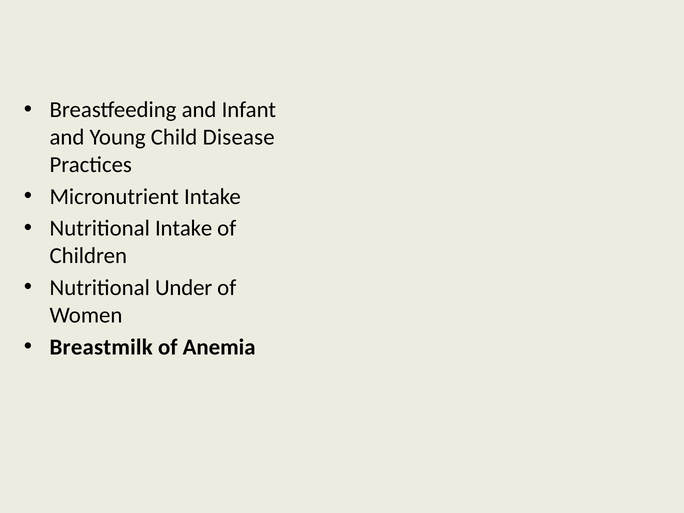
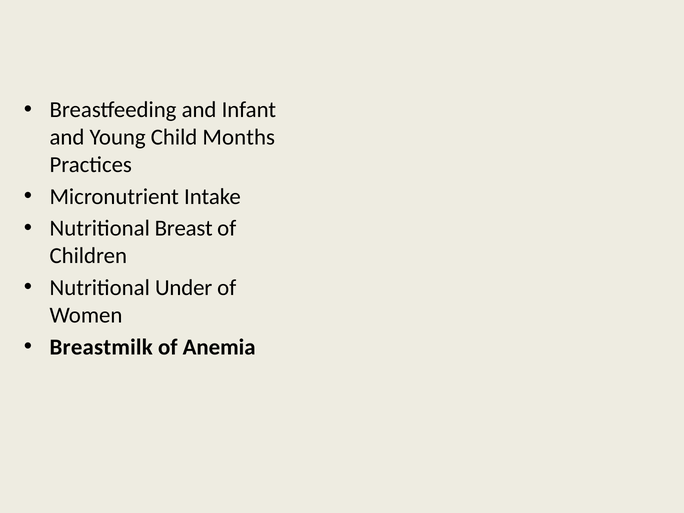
Disease: Disease -> Months
Nutritional Intake: Intake -> Breast
